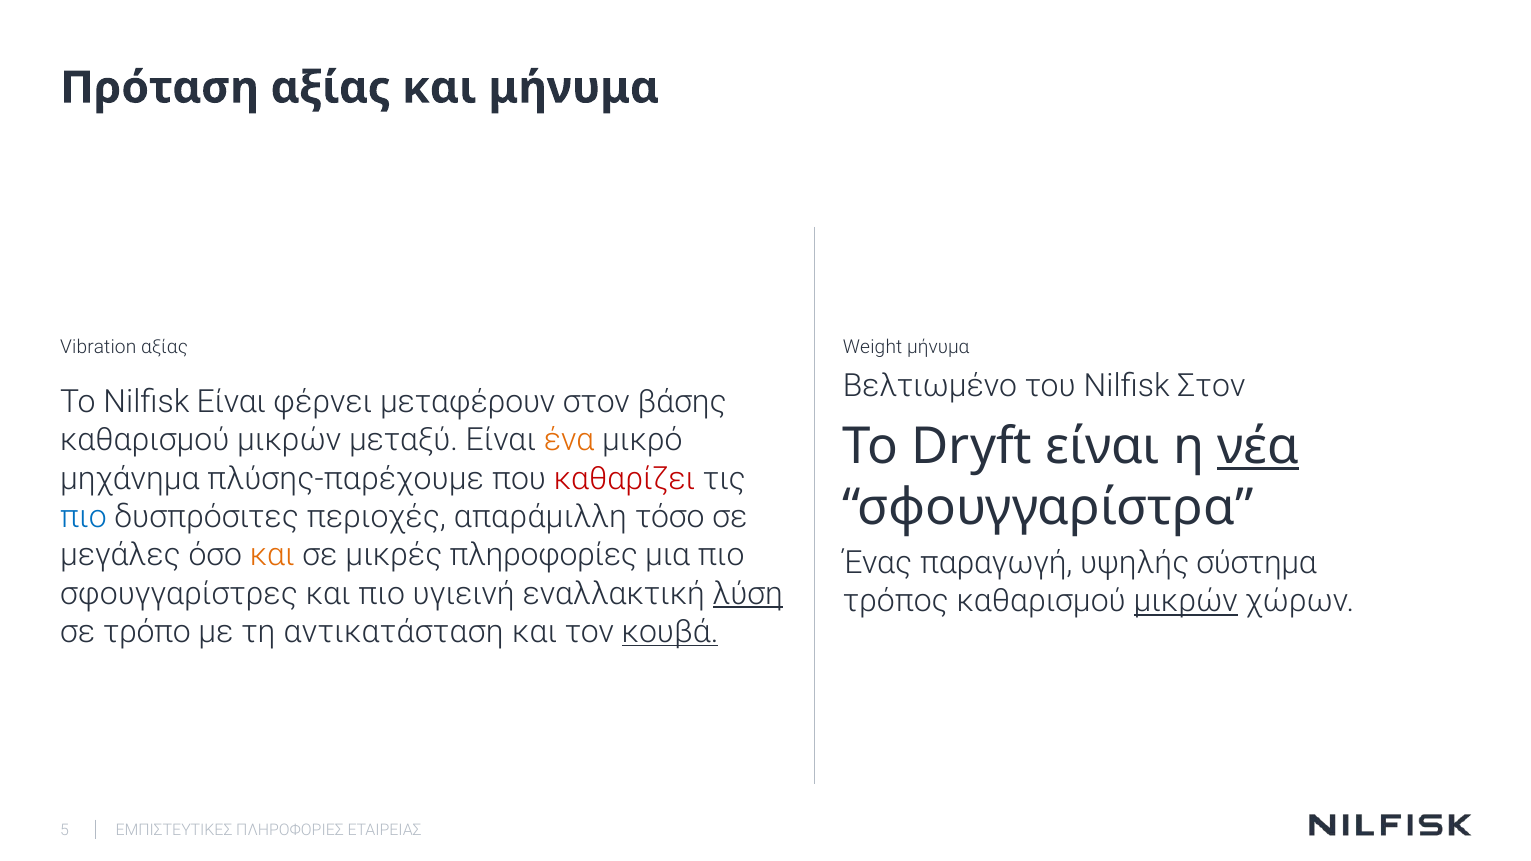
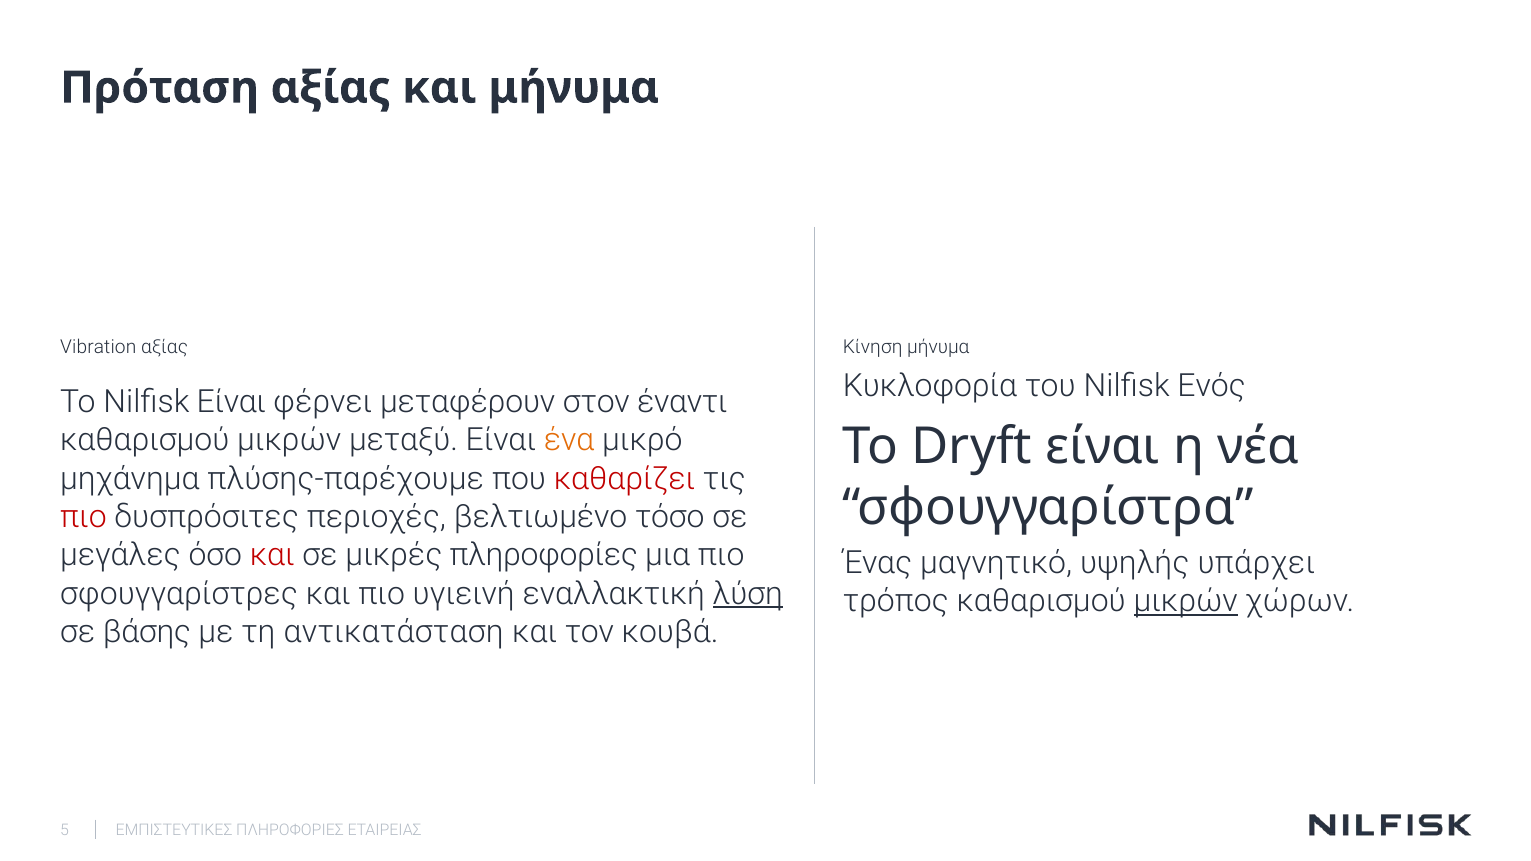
Weight: Weight -> Κίνηση
Βελτιωμένο: Βελτιωμένο -> Κυκλοφορία
Nilfisk Στον: Στον -> Ενός
βάσης: βάσης -> έναντι
νέα underline: present -> none
πιο at (83, 517) colour: blue -> red
απαράμιλλη: απαράμιλλη -> βελτιωμένο
και at (272, 555) colour: orange -> red
παραγωγή: παραγωγή -> μαγνητικό
σύστημα: σύστημα -> υπάρχει
τρόπο: τρόπο -> βάσης
κουβά underline: present -> none
